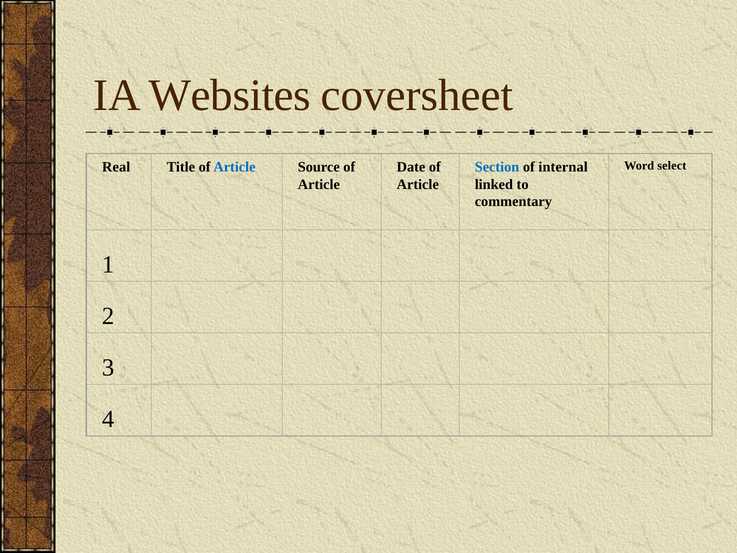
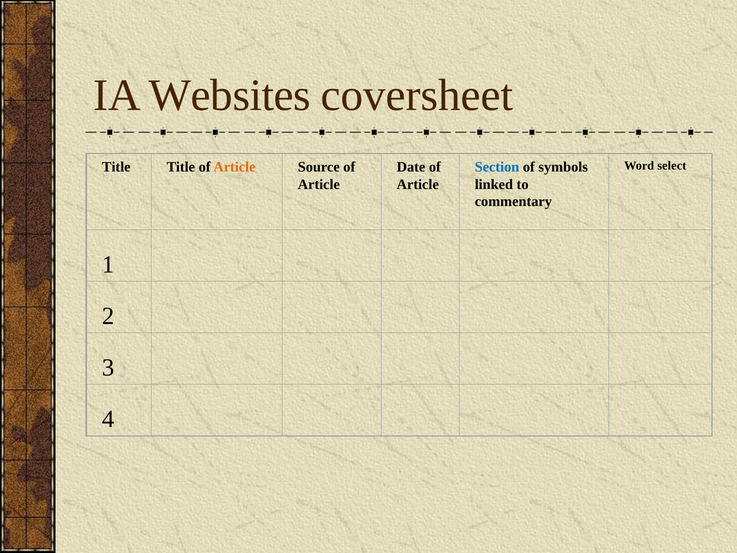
Real at (116, 167): Real -> Title
Article at (234, 167) colour: blue -> orange
internal: internal -> symbols
